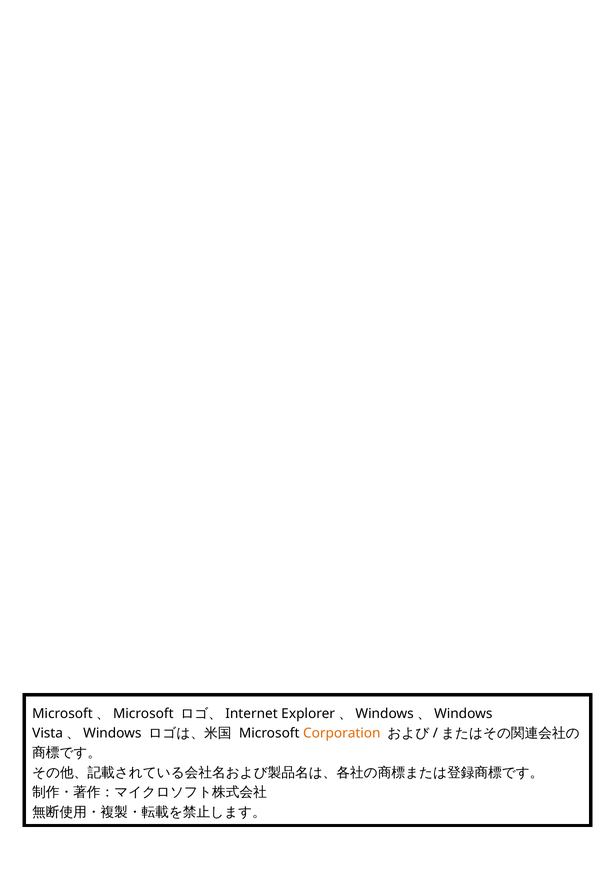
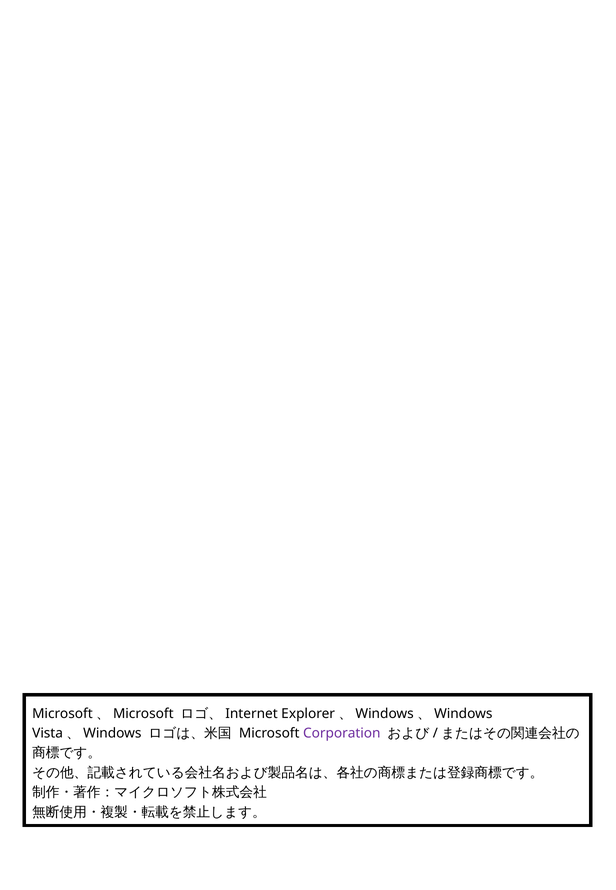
Corporation colour: orange -> purple
